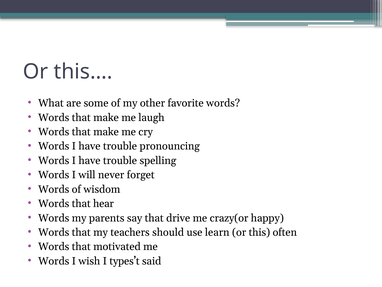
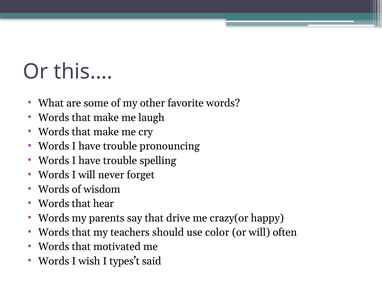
learn: learn -> color
or this: this -> will
